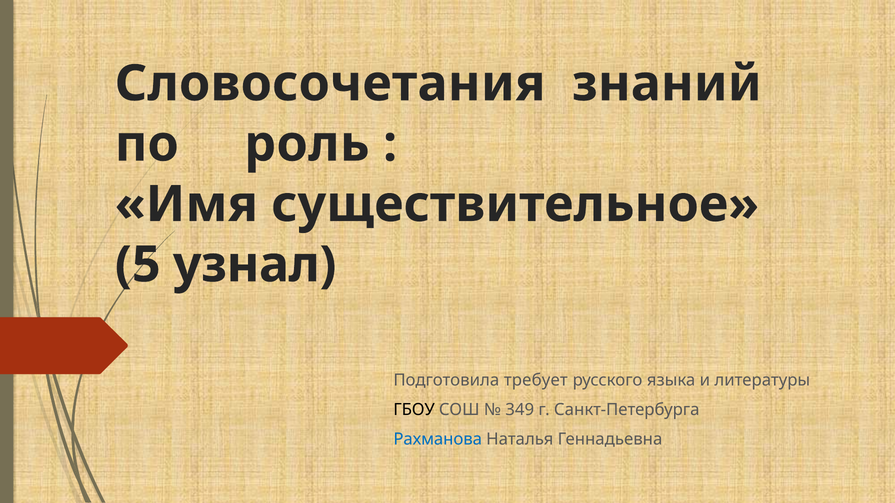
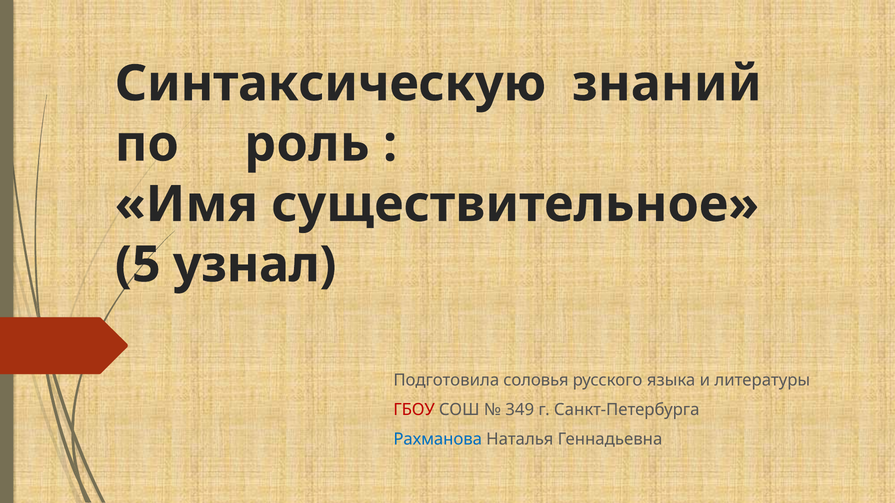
Словосочетания: Словосочетания -> Синтаксическую
требует: требует -> соловья
ГБОУ colour: black -> red
